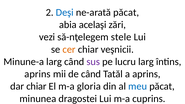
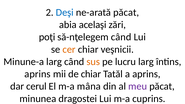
vezi: vezi -> poţi
să-nţelegem stele: stele -> când
sus colour: purple -> orange
de când: când -> chiar
dar chiar: chiar -> cerul
gloria: gloria -> mâna
meu colour: blue -> purple
